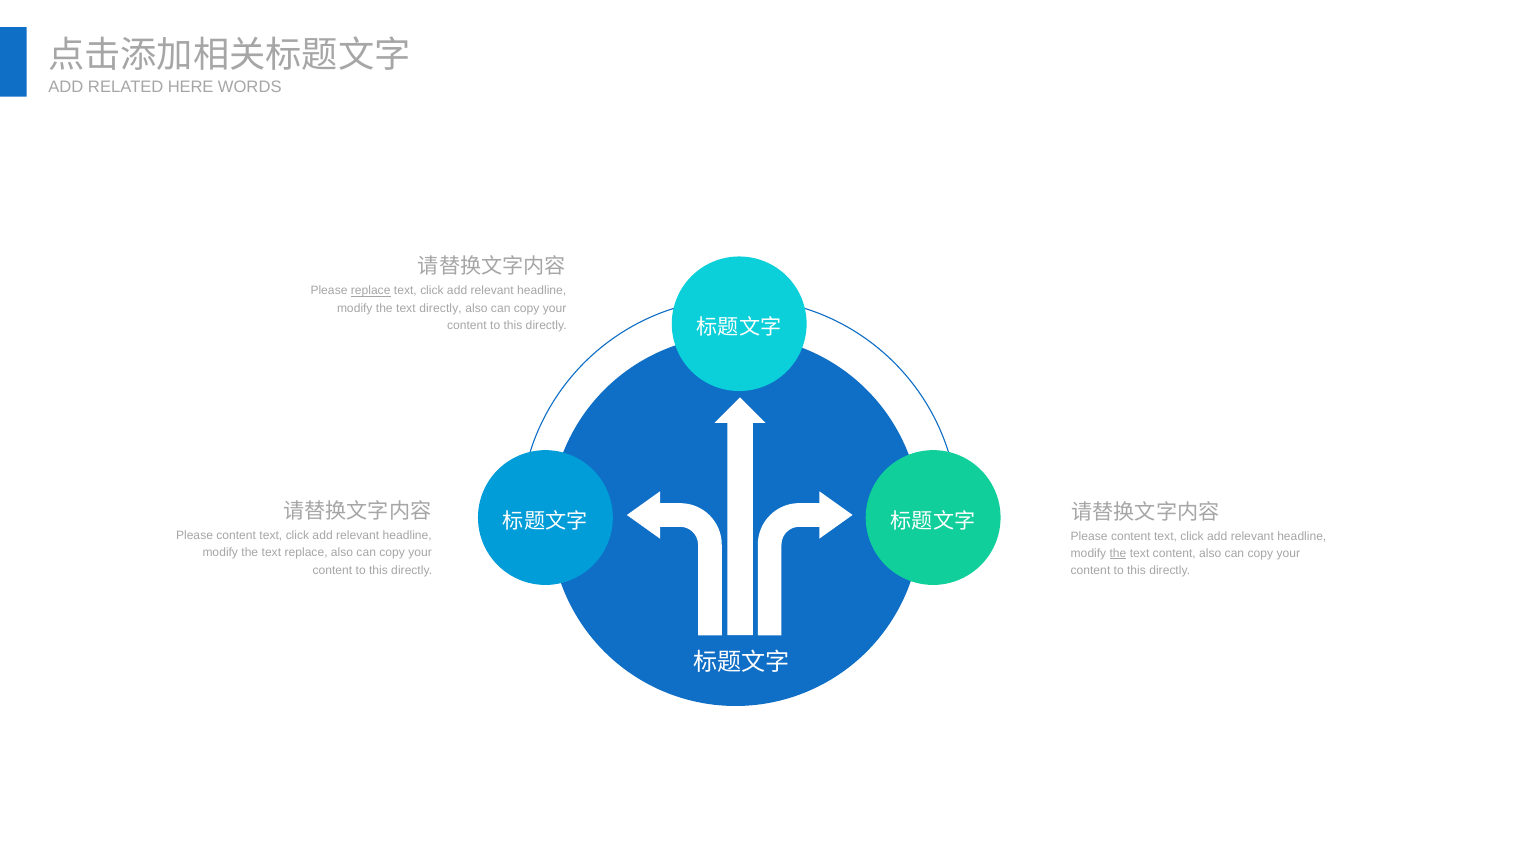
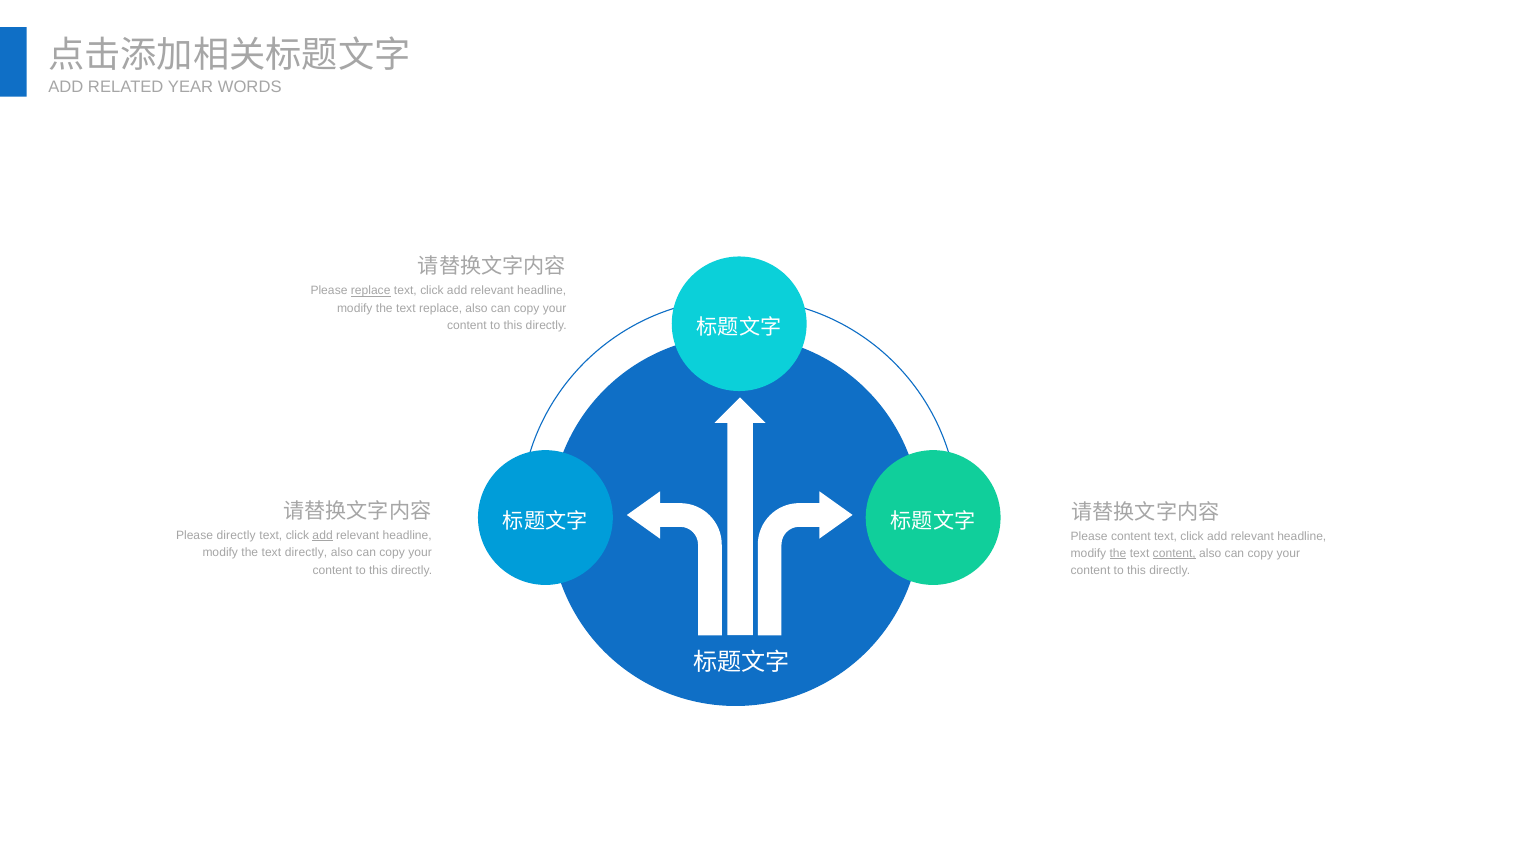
HERE: HERE -> YEAR
text directly: directly -> replace
content at (236, 536): content -> directly
add at (323, 536) underline: none -> present
text replace: replace -> directly
content at (1174, 554) underline: none -> present
